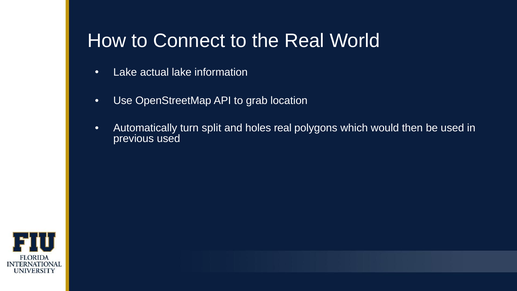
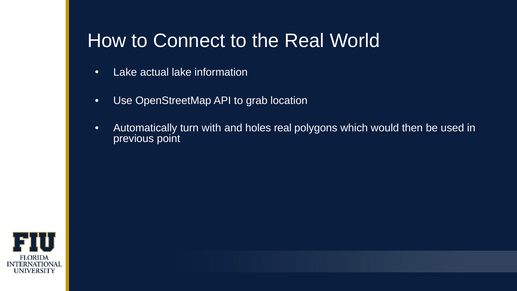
split: split -> with
previous used: used -> point
